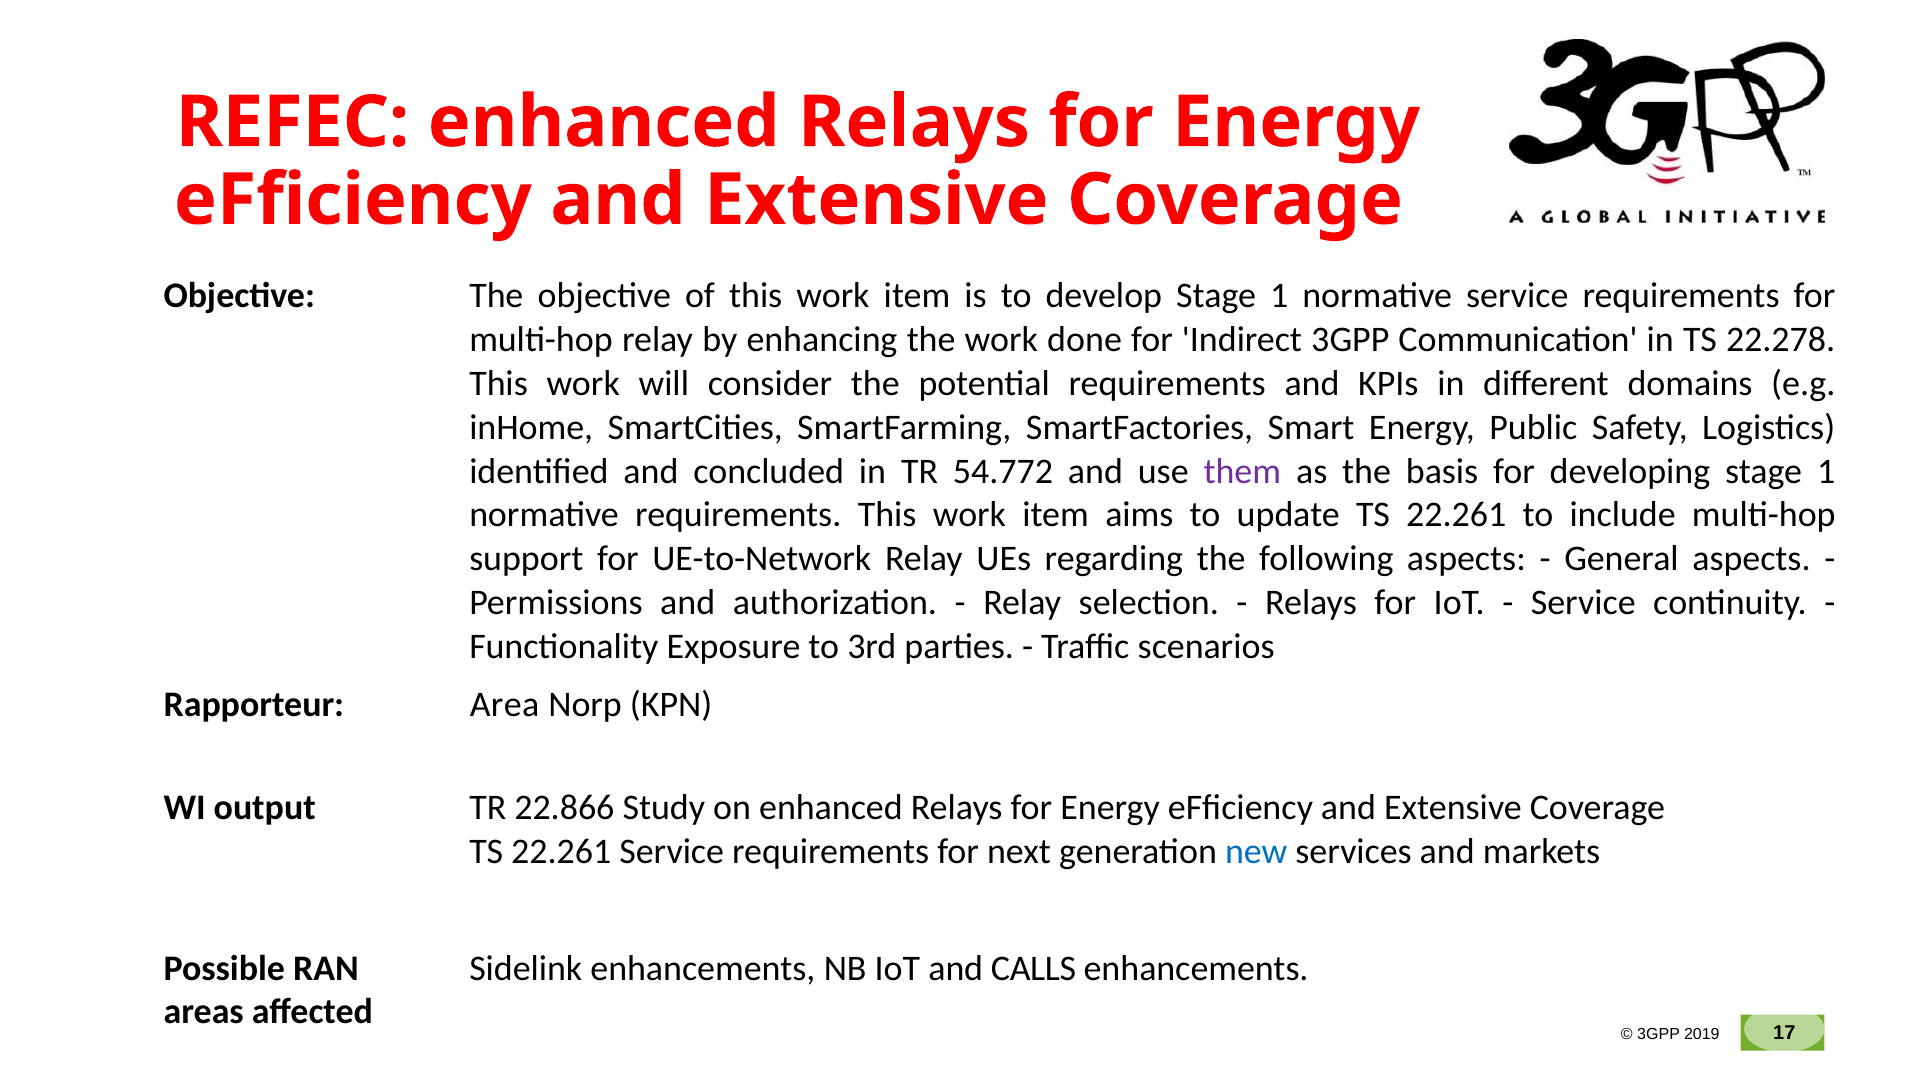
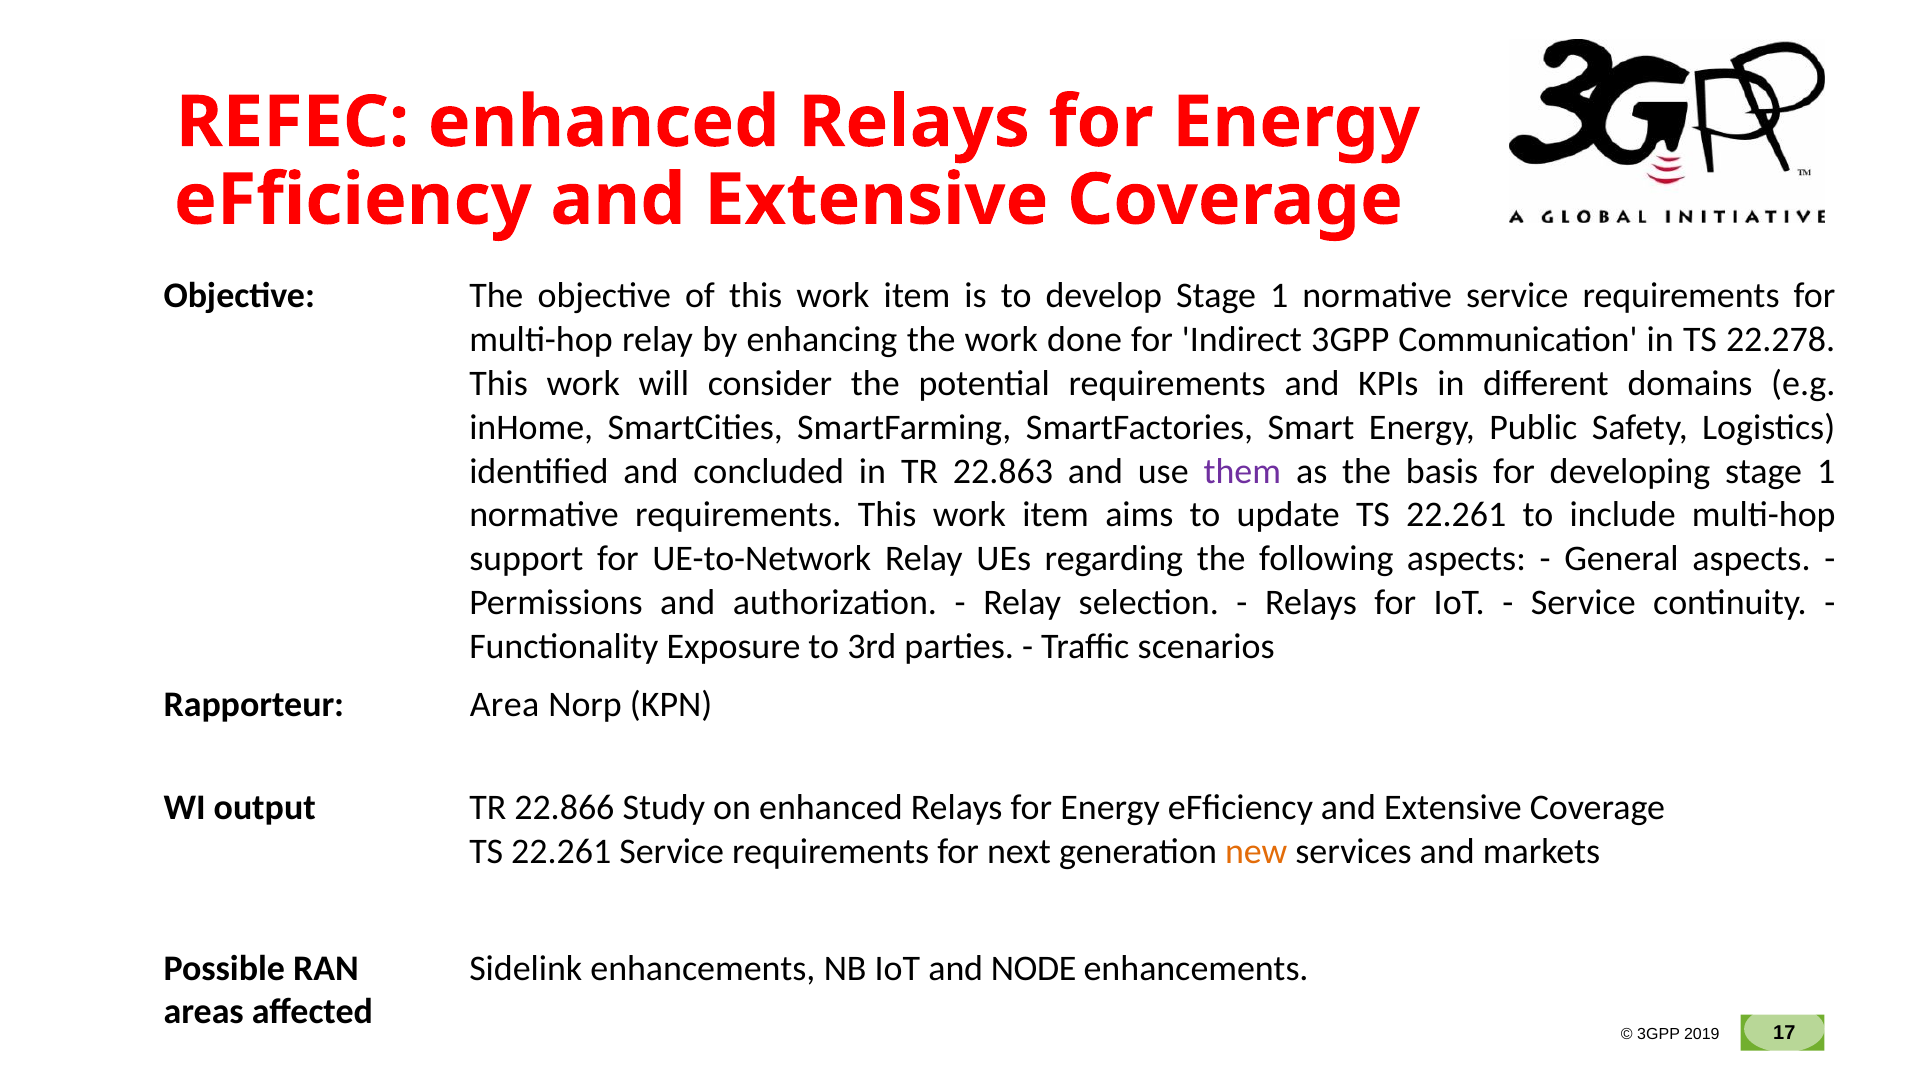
54.772: 54.772 -> 22.863
new colour: blue -> orange
CALLS: CALLS -> NODE
